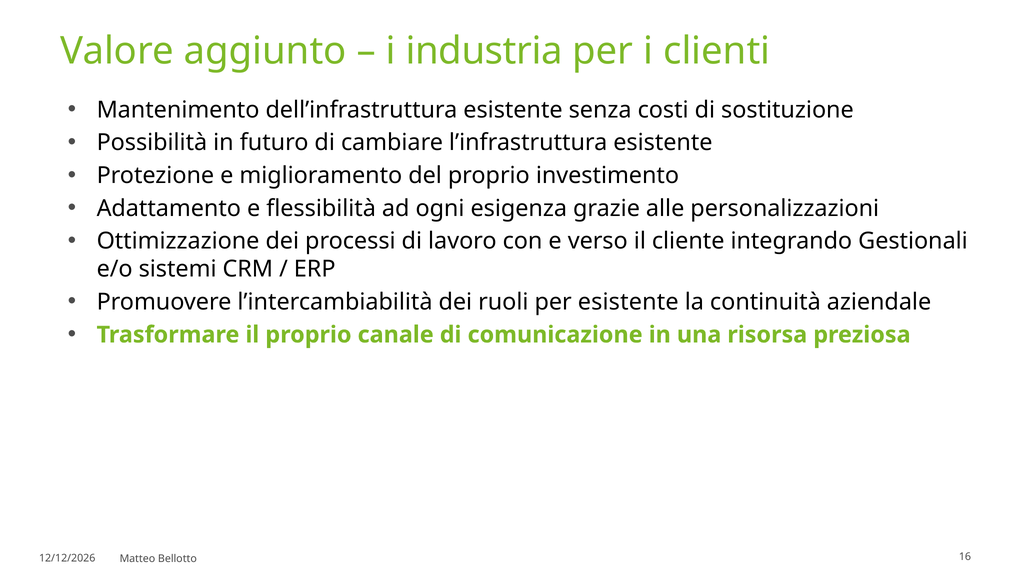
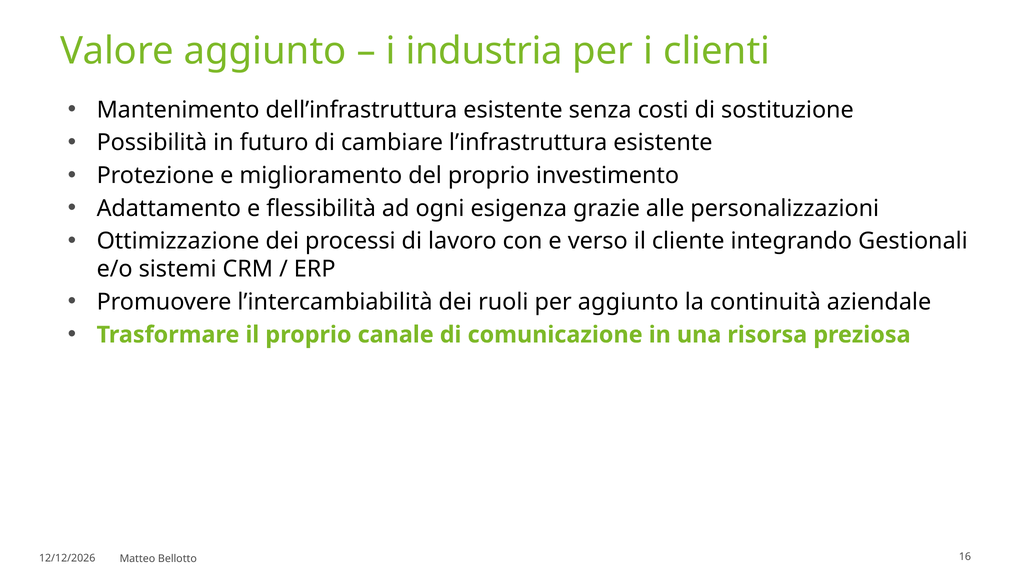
per esistente: esistente -> aggiunto
